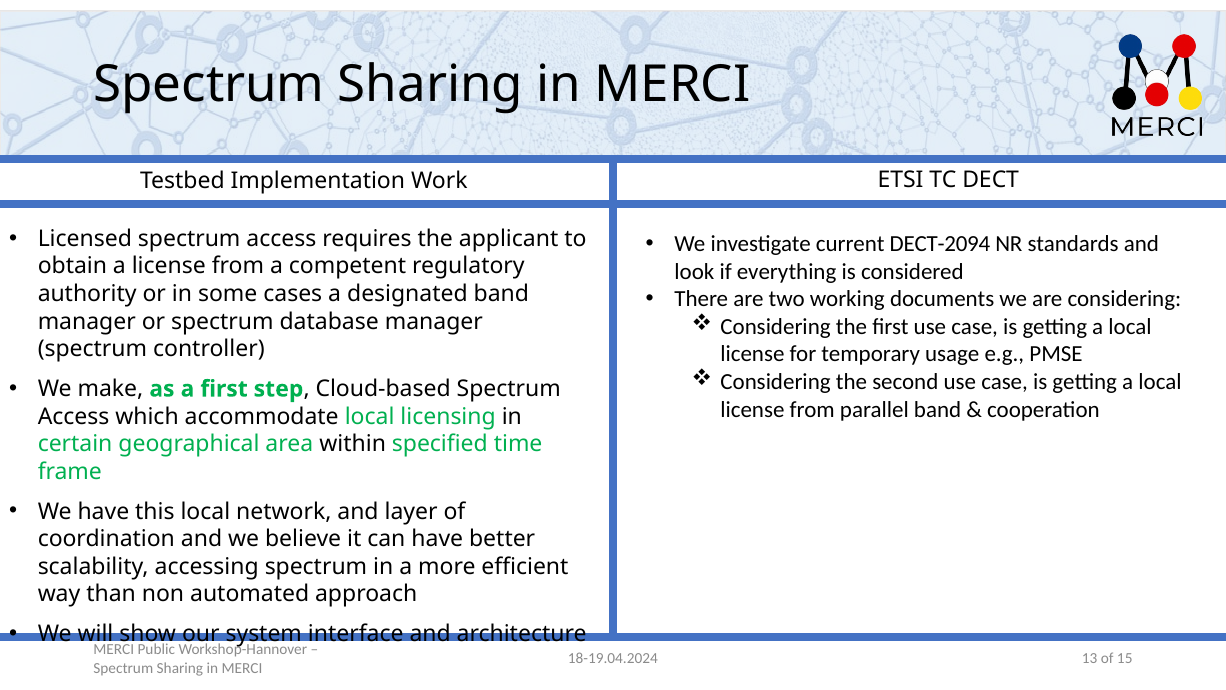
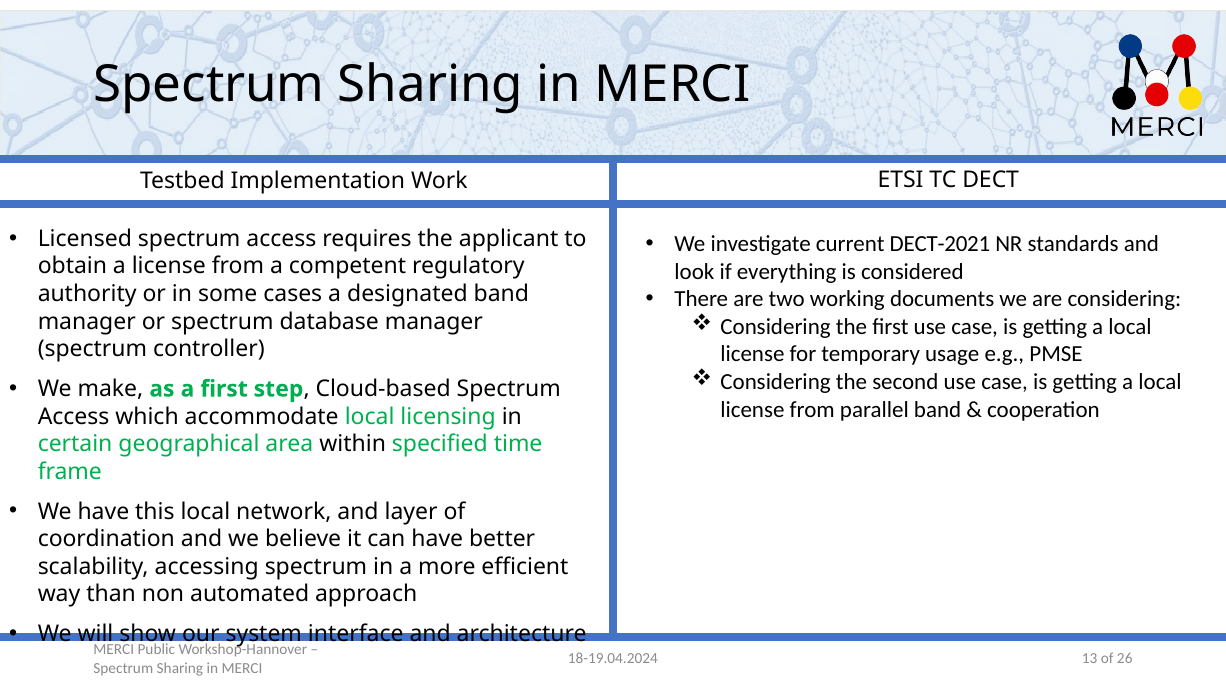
DECT-2094: DECT-2094 -> DECT-2021
15: 15 -> 26
